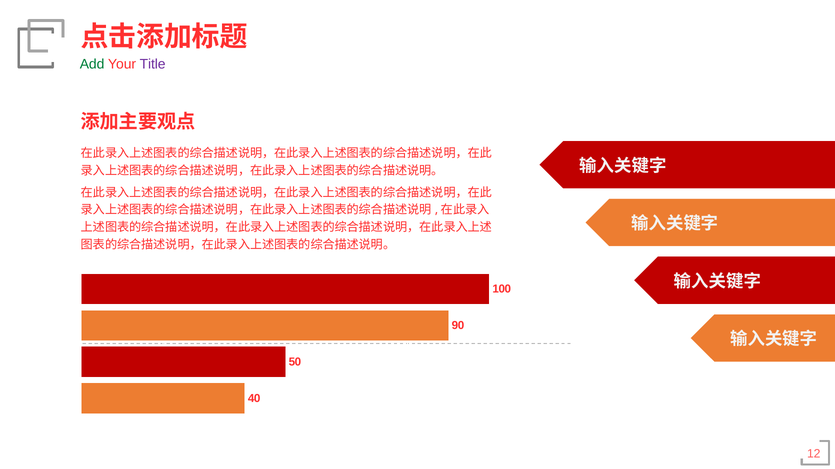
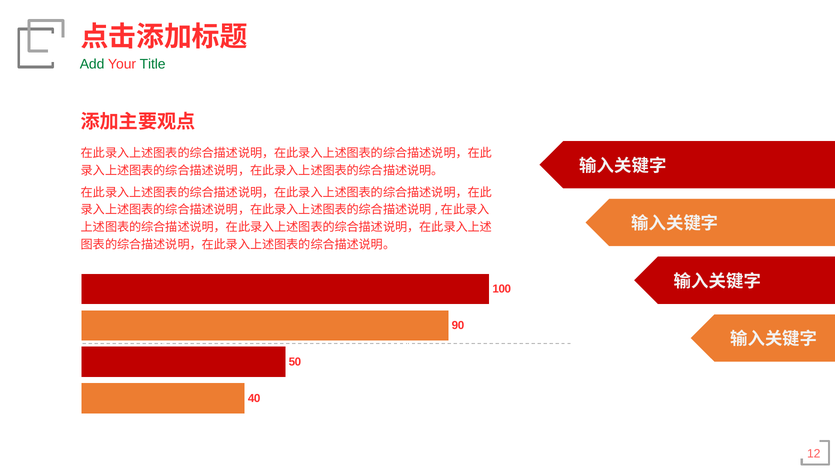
Title colour: purple -> green
